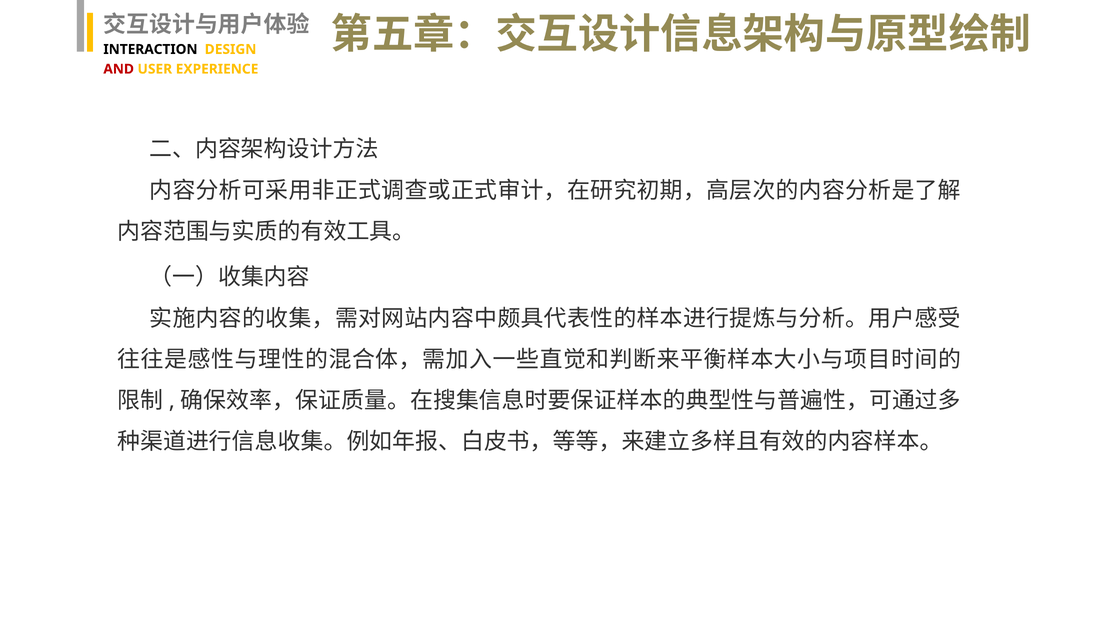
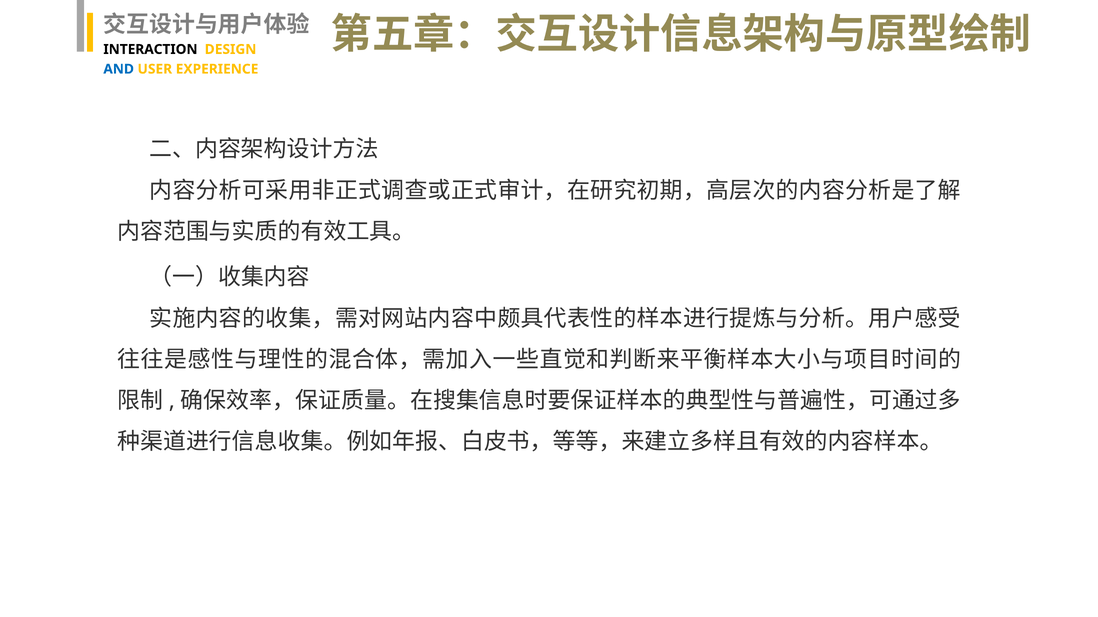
AND colour: red -> blue
